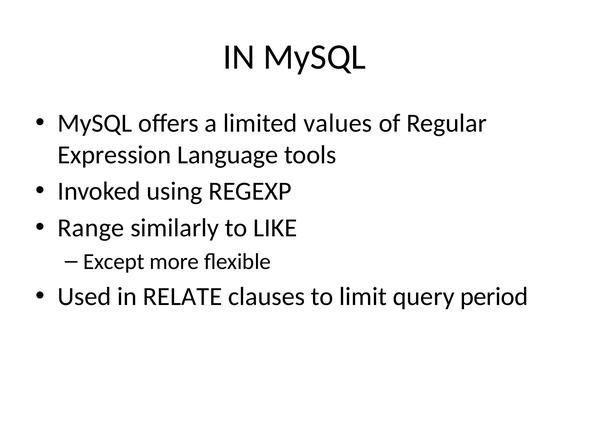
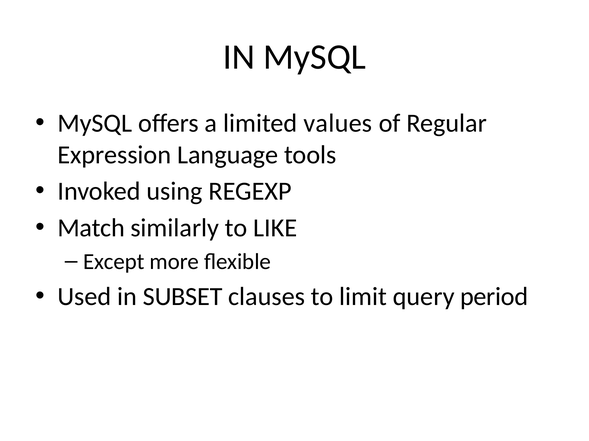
Range: Range -> Match
RELATE: RELATE -> SUBSET
